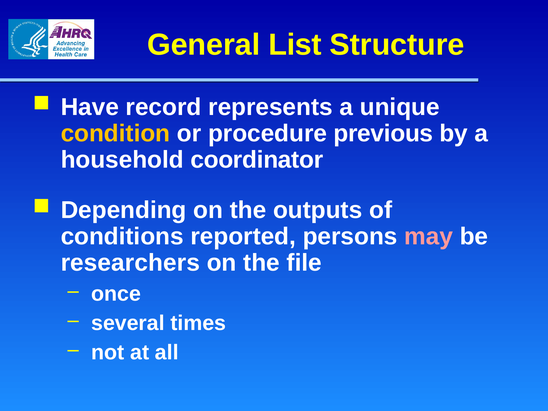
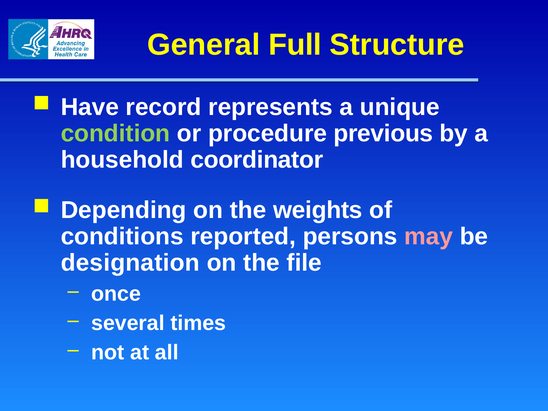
List: List -> Full
condition colour: yellow -> light green
outputs: outputs -> weights
researchers: researchers -> designation
